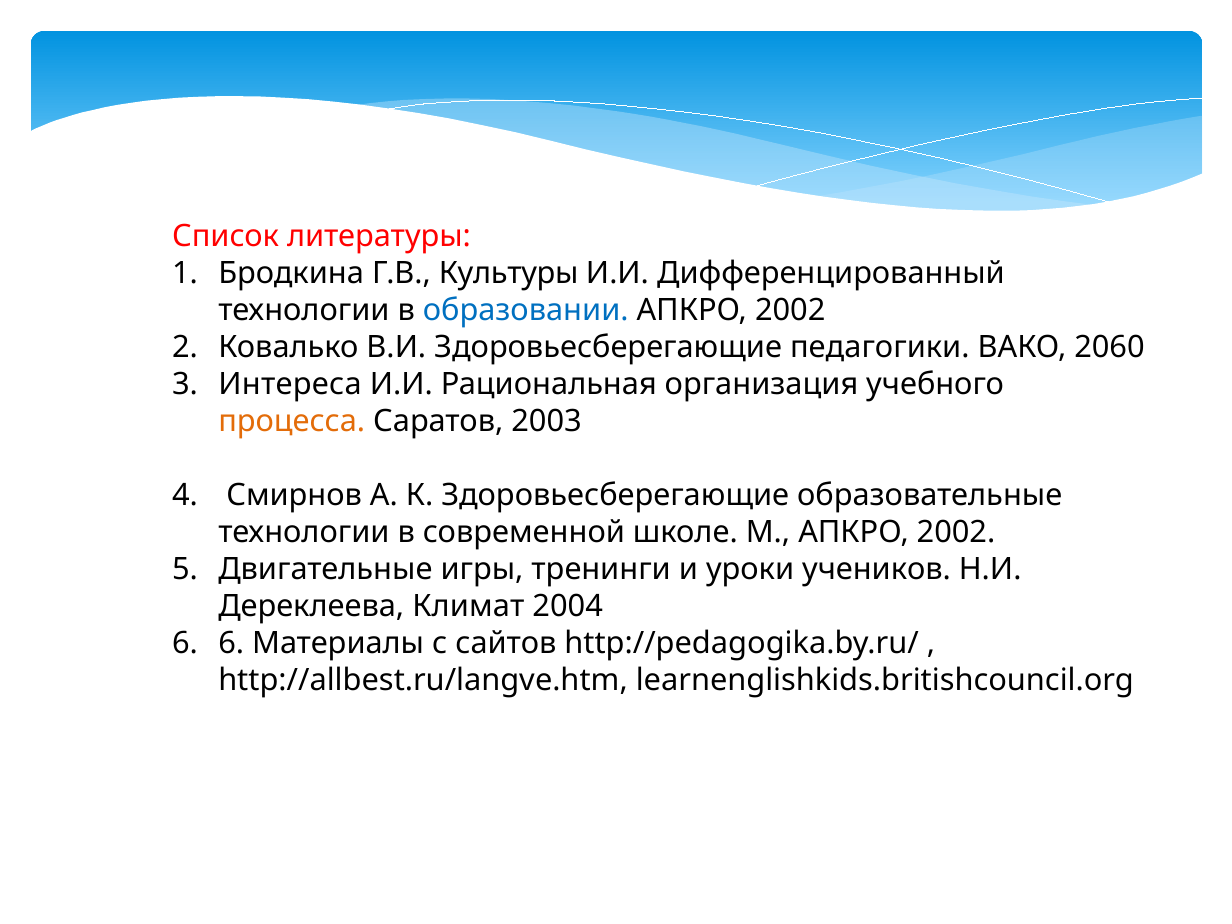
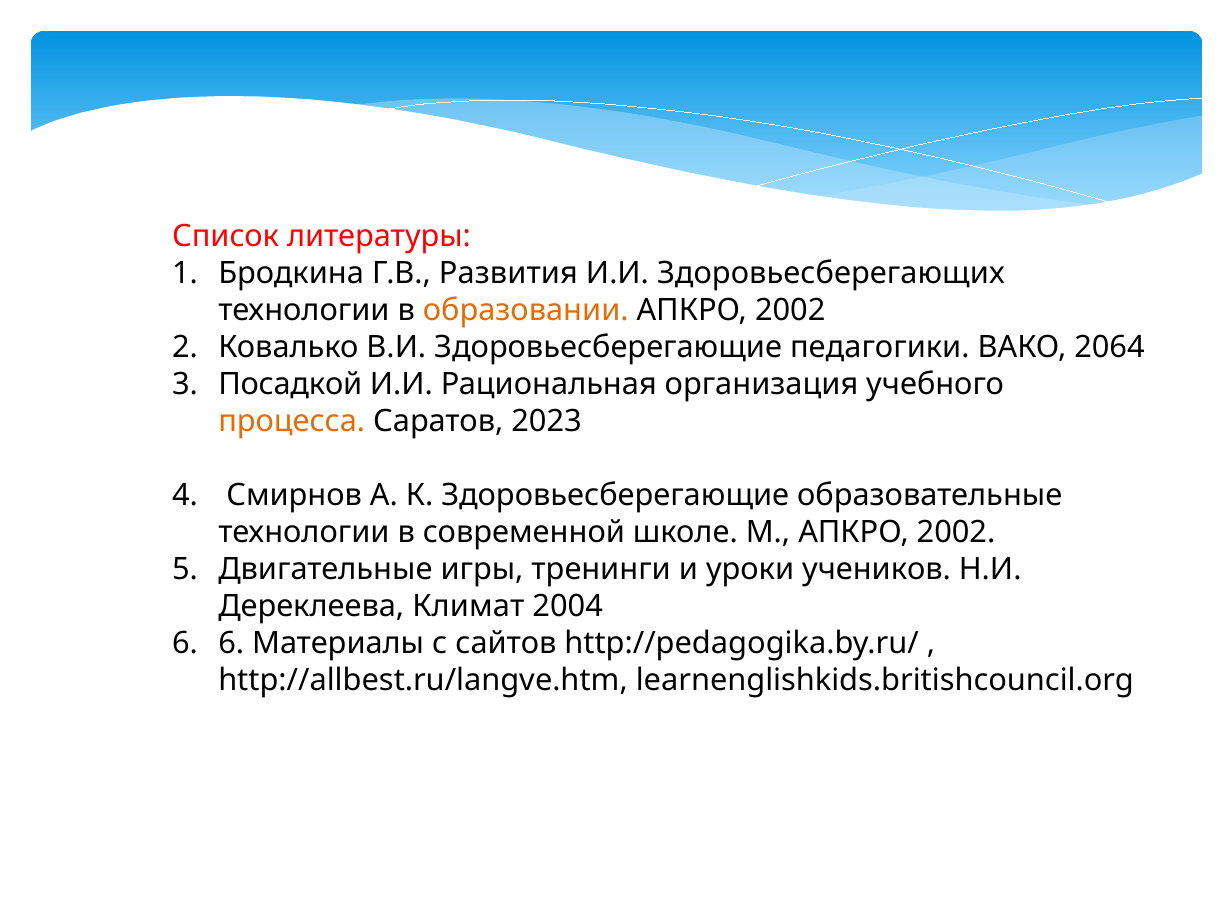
Культуры: Культуры -> Развития
Дифференцированный: Дифференцированный -> Здоровьесберегающих
образовании colour: blue -> orange
2060: 2060 -> 2064
Интереса: Интереса -> Посадкой
2003: 2003 -> 2023
